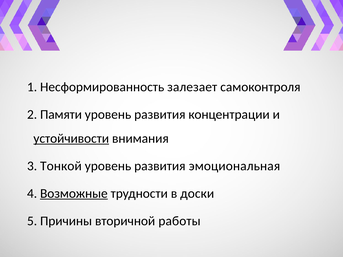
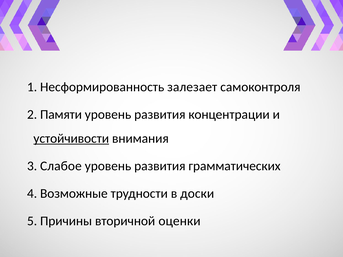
Тонкой: Тонкой -> Слабое
эмоциональная: эмоциональная -> грамматических
Возможные underline: present -> none
работы: работы -> оценки
